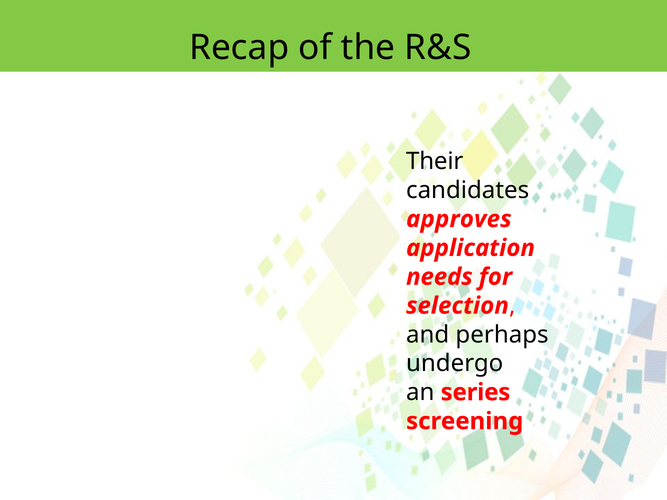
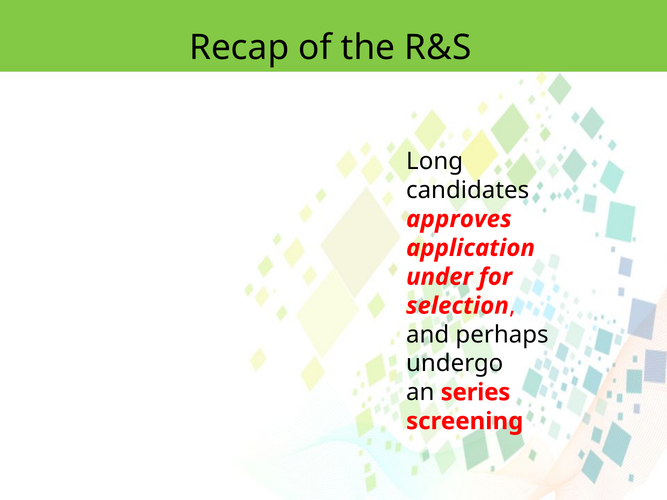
Their: Their -> Long
needs: needs -> under
